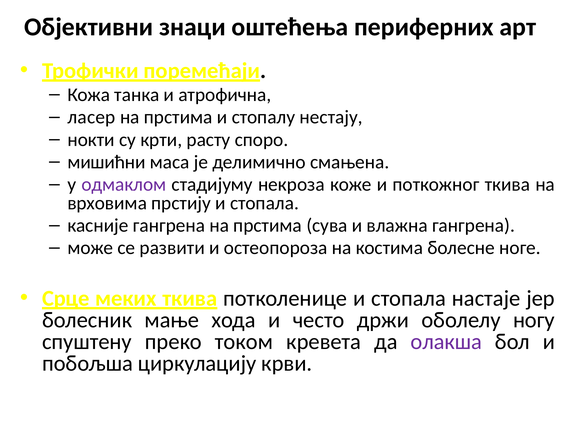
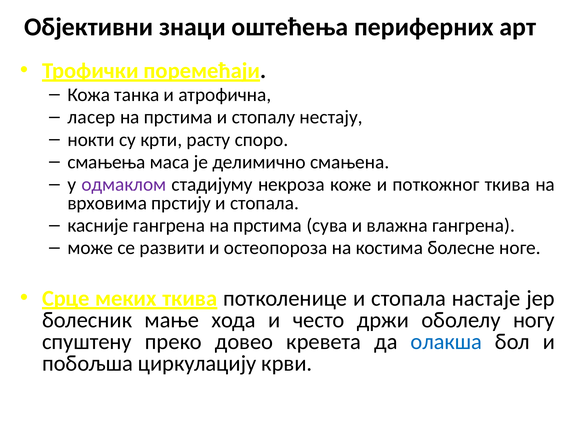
мишићни: мишићни -> смањења
током: током -> довео
олакша colour: purple -> blue
